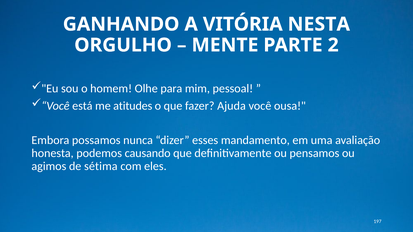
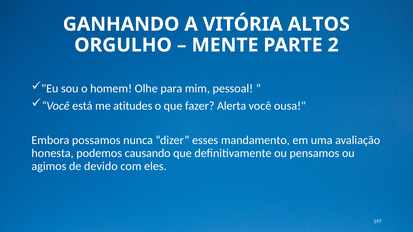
NESTA: NESTA -> ALTOS
Ajuda: Ajuda -> Alerta
sétima: sétima -> devido
